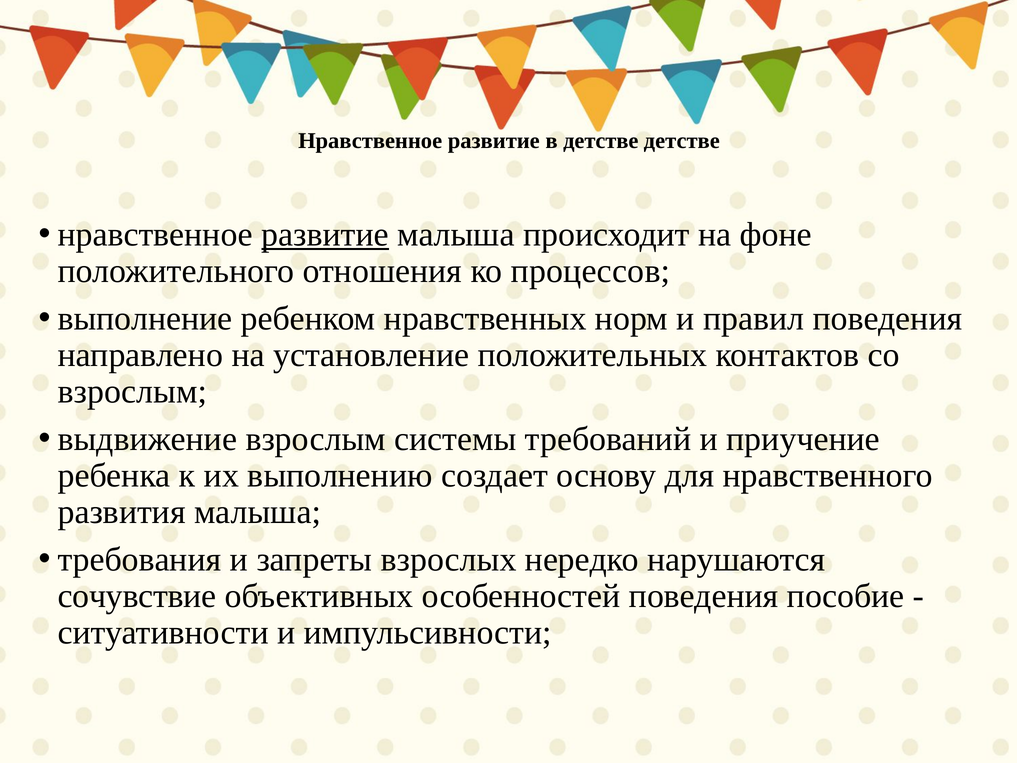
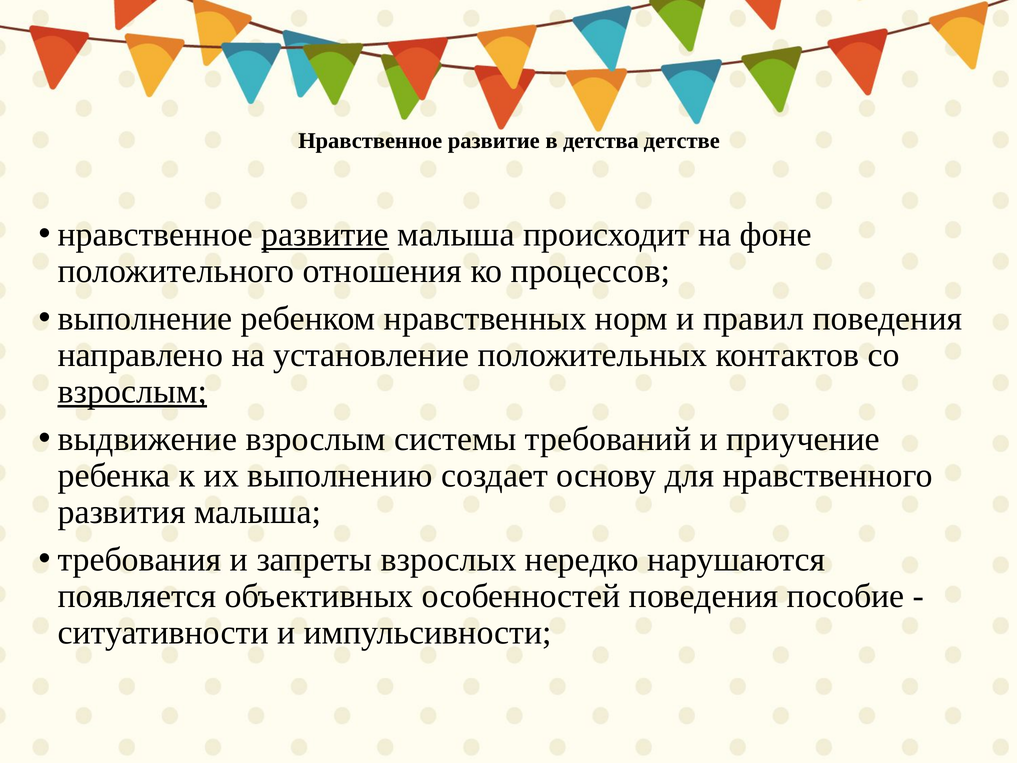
в детстве: детстве -> детства
взрослым at (132, 392) underline: none -> present
сочувствие: сочувствие -> появляется
